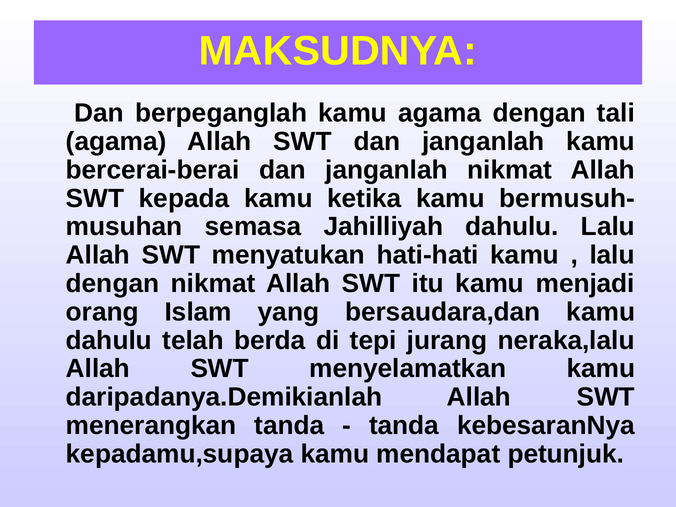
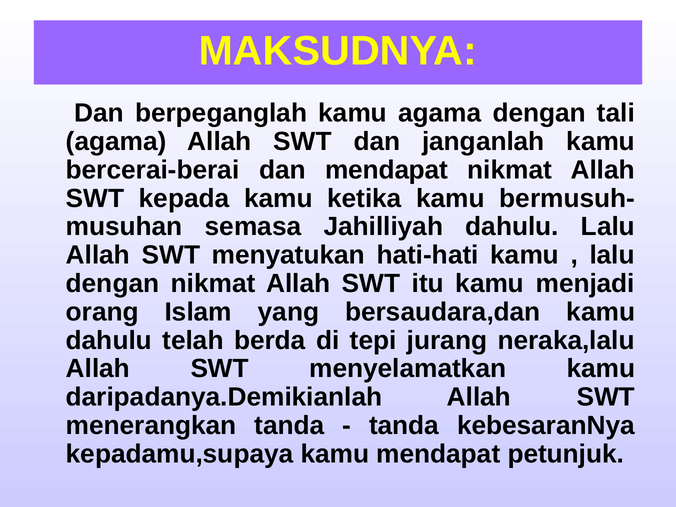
bercerai-berai dan janganlah: janganlah -> mendapat
